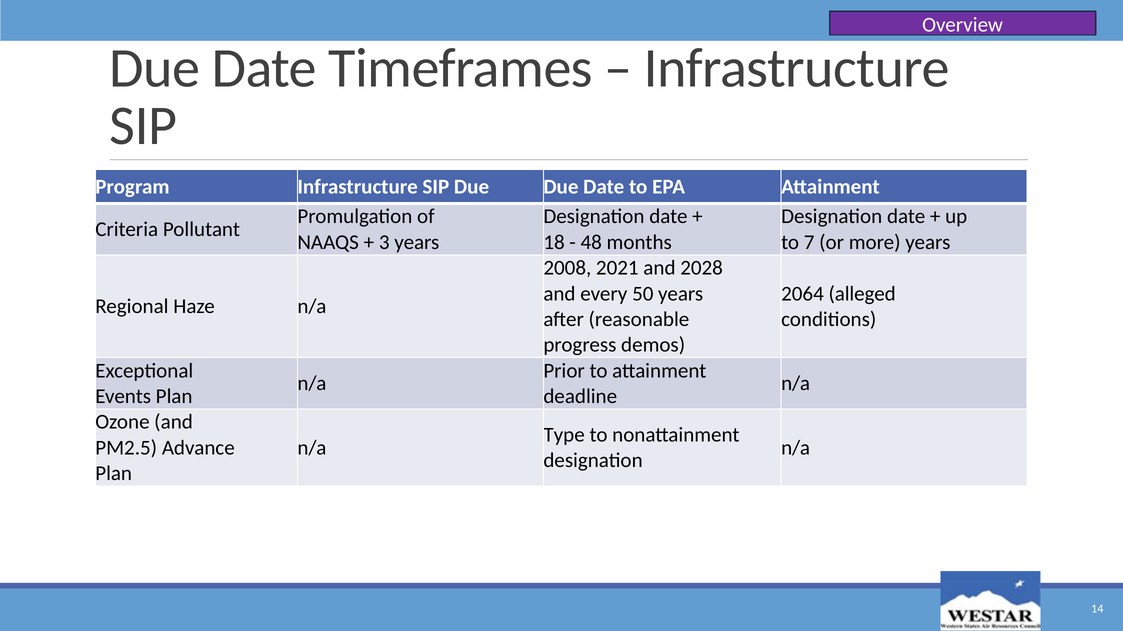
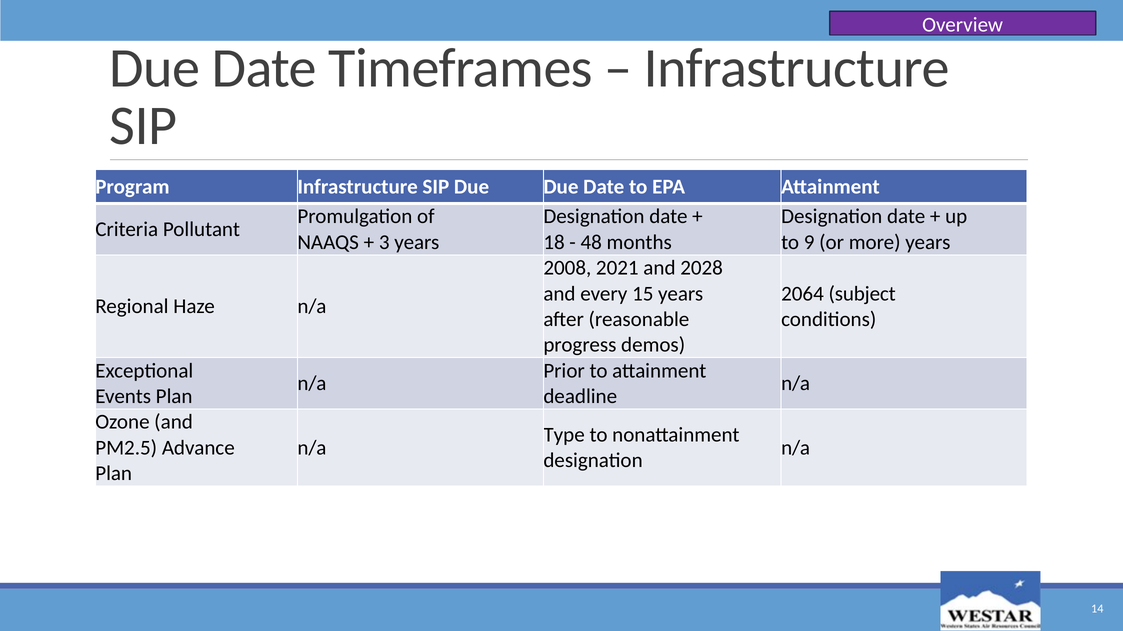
7: 7 -> 9
50: 50 -> 15
alleged: alleged -> subject
